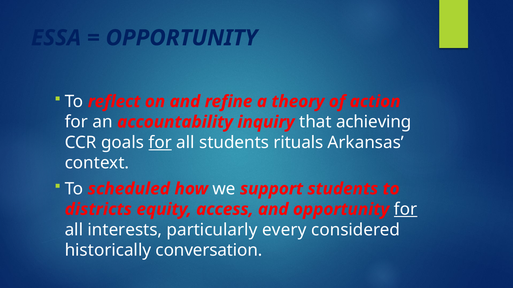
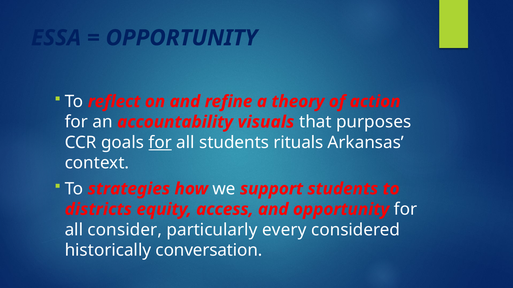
inquiry: inquiry -> visuals
achieving: achieving -> purposes
scheduled: scheduled -> strategies
for at (406, 210) underline: present -> none
interests: interests -> consider
